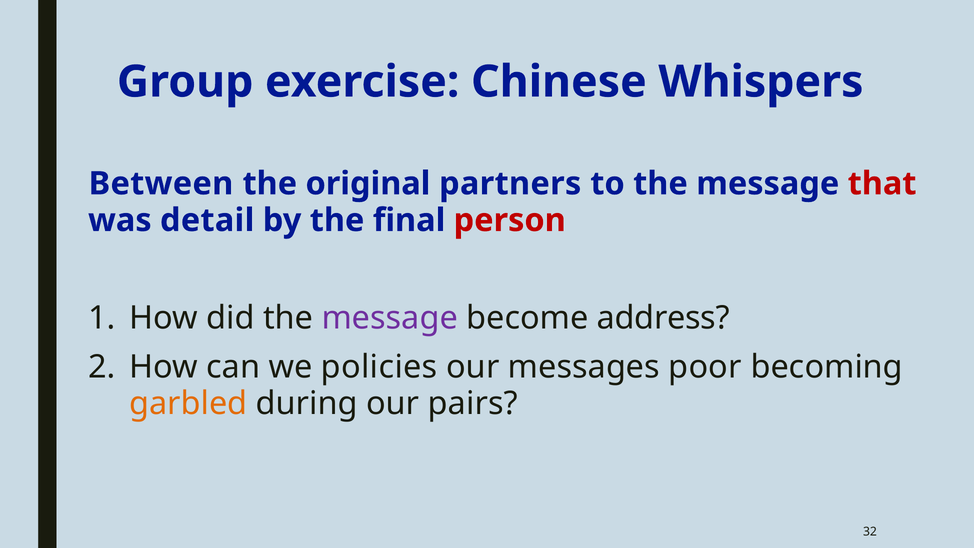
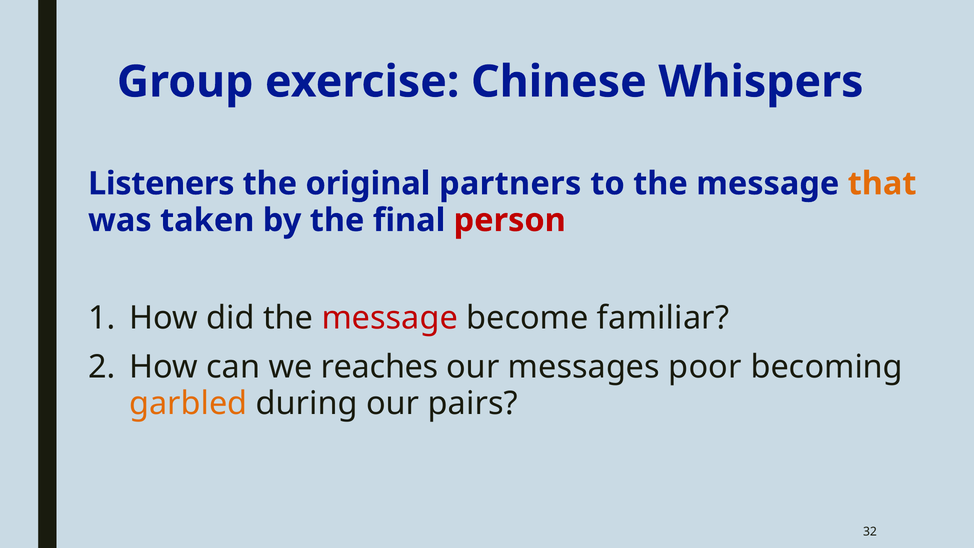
Between: Between -> Listeners
that colour: red -> orange
detail: detail -> taken
message at (390, 318) colour: purple -> red
address: address -> familiar
policies: policies -> reaches
